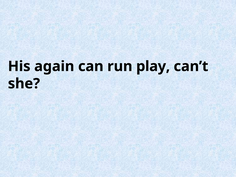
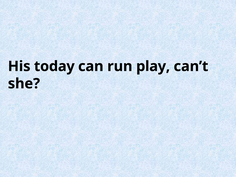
again: again -> today
